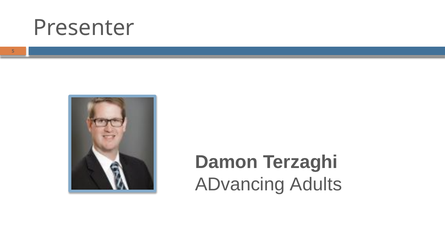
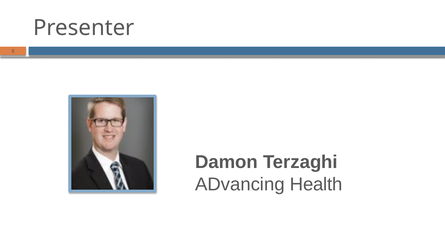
Adults: Adults -> Health
